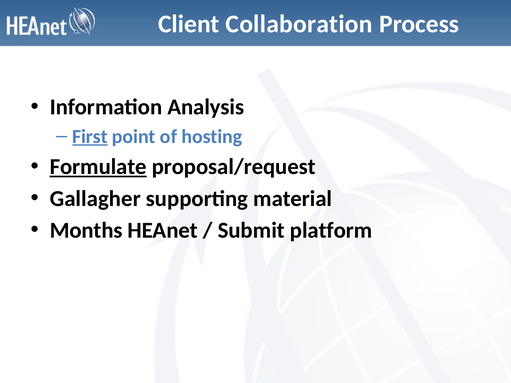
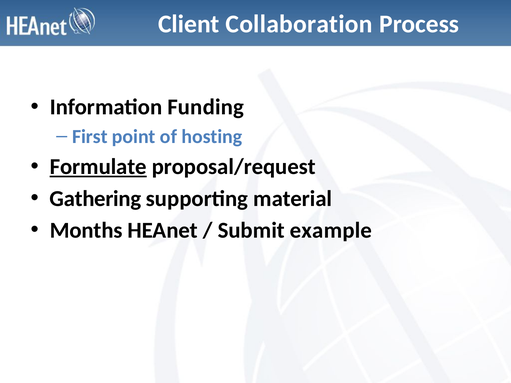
Analysis: Analysis -> Funding
First underline: present -> none
Gallagher: Gallagher -> Gathering
platform: platform -> example
